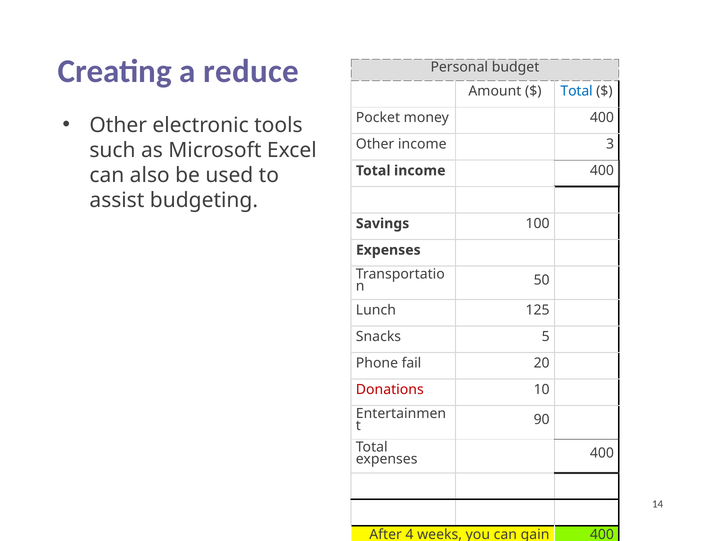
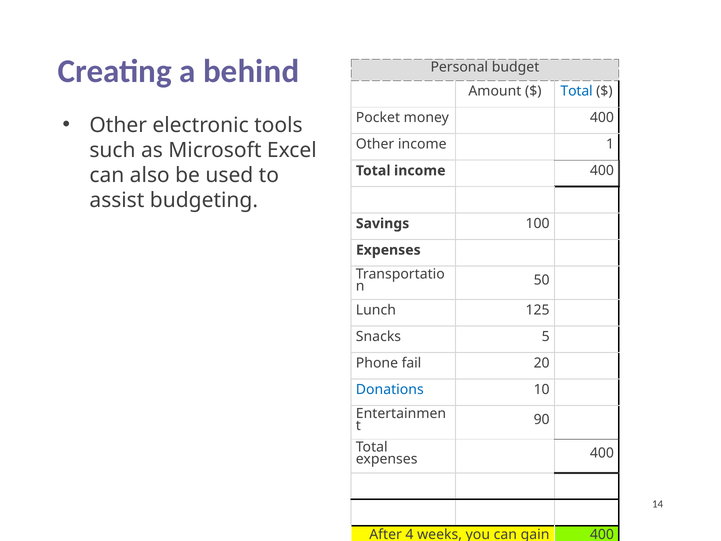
reduce: reduce -> behind
3: 3 -> 1
Donations colour: red -> blue
